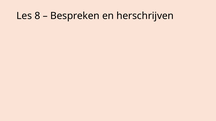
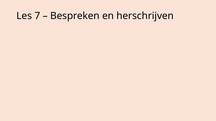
8: 8 -> 7
